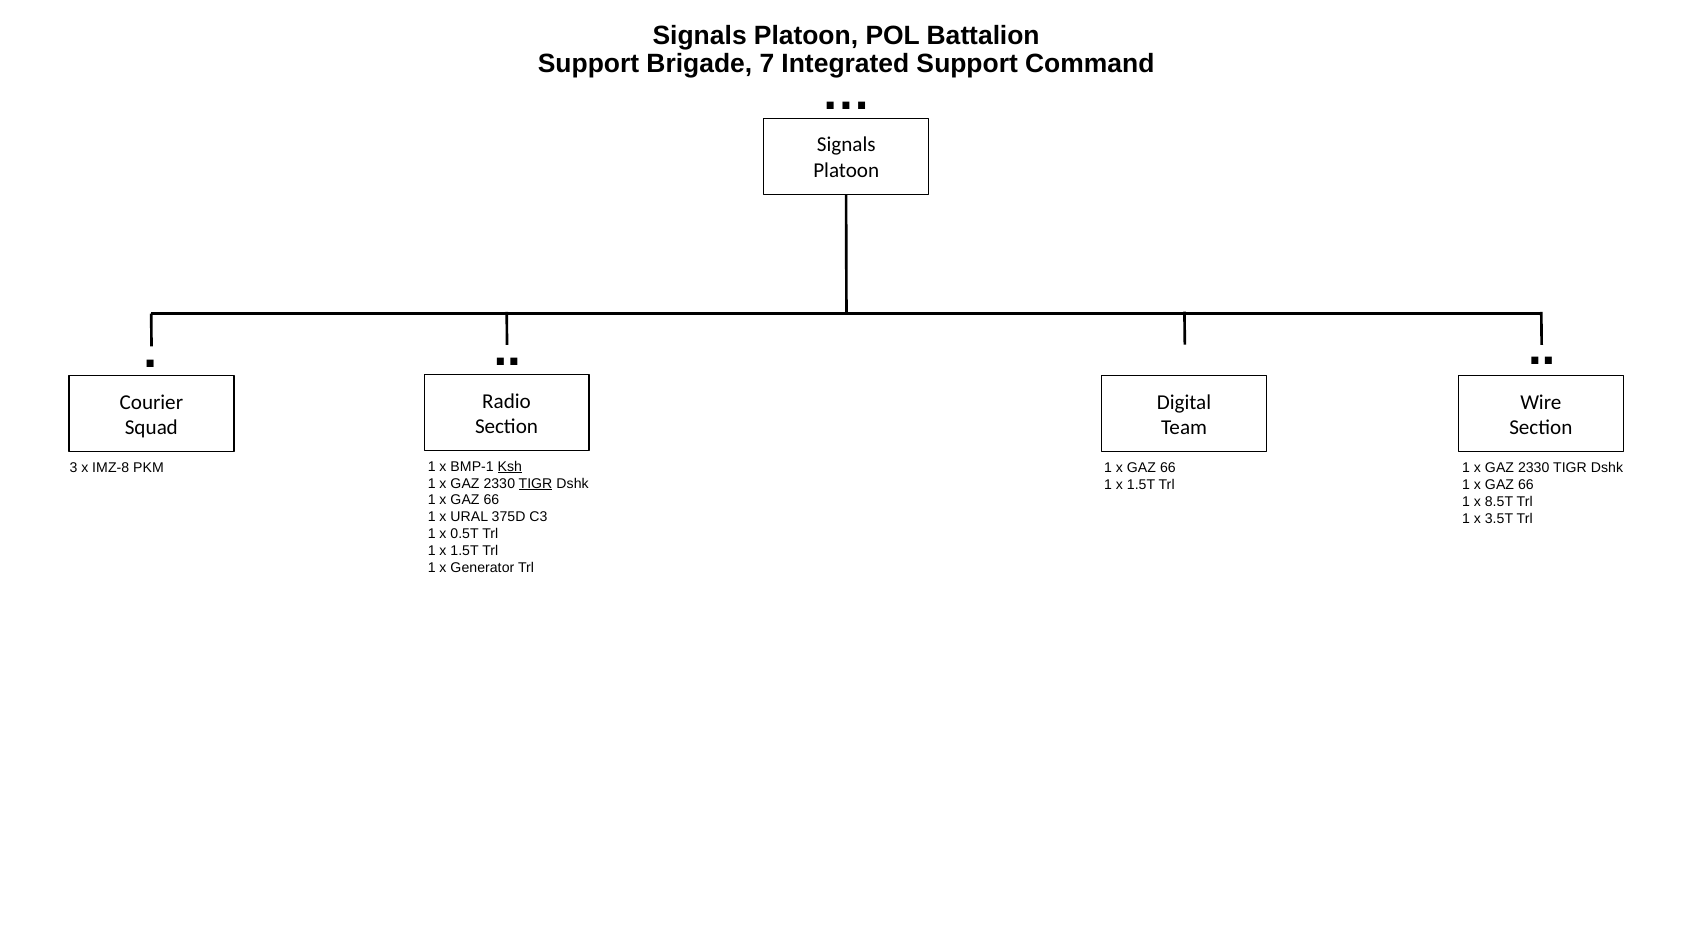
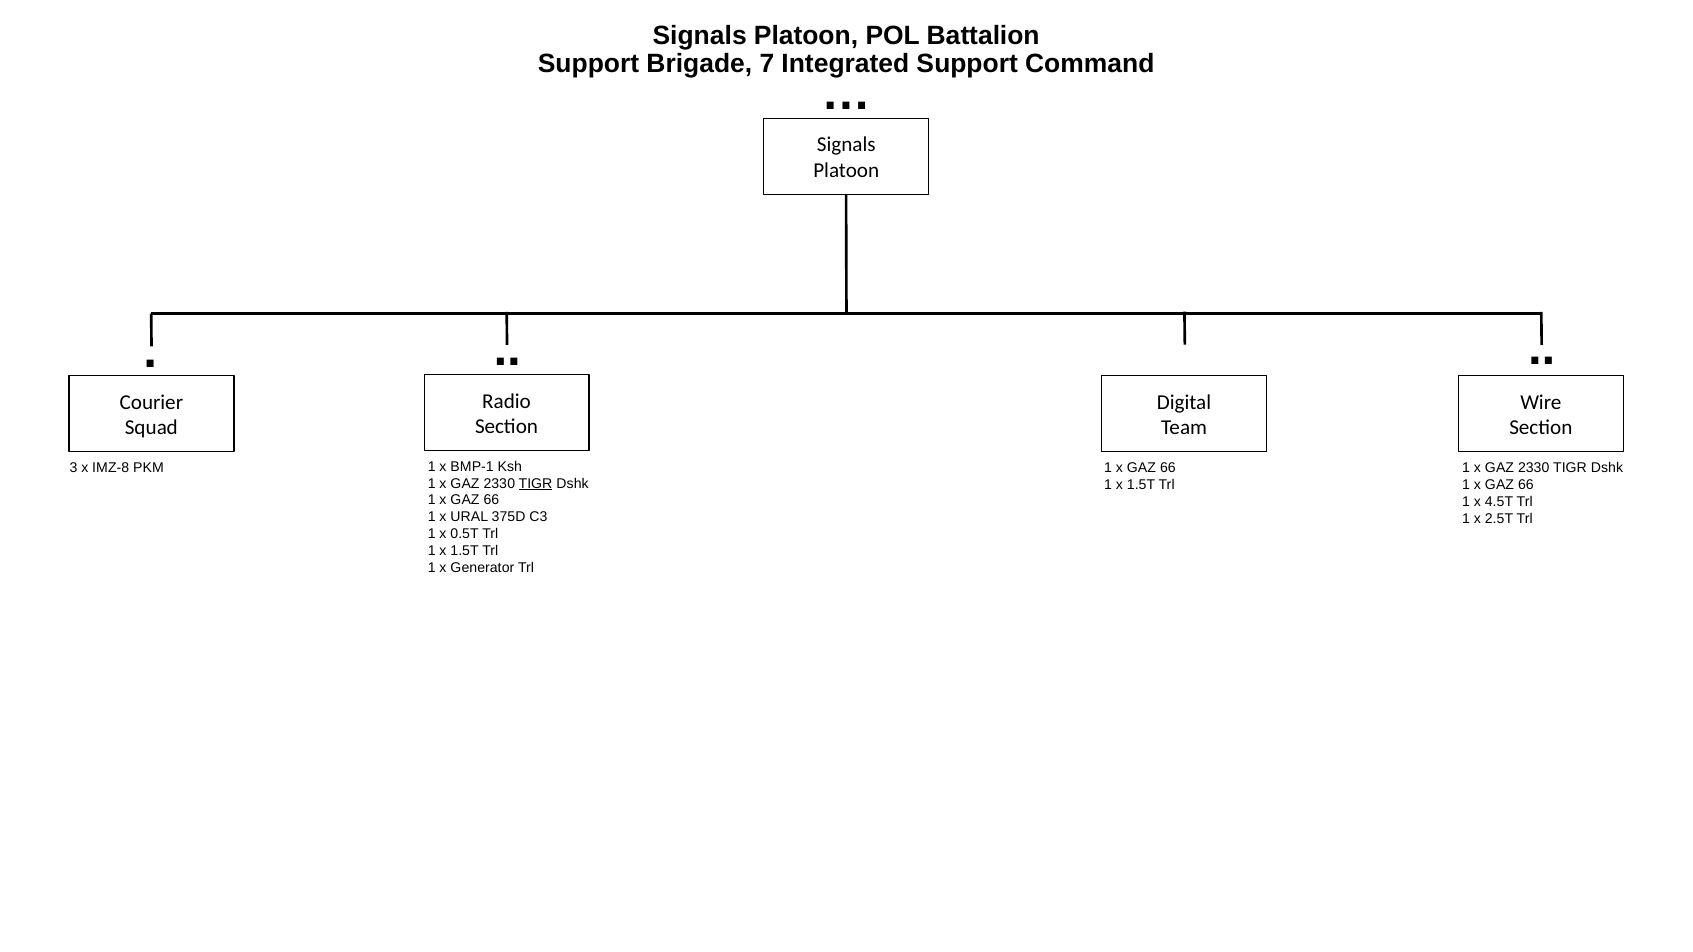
Ksh underline: present -> none
8.5T: 8.5T -> 4.5T
3.5T: 3.5T -> 2.5T
